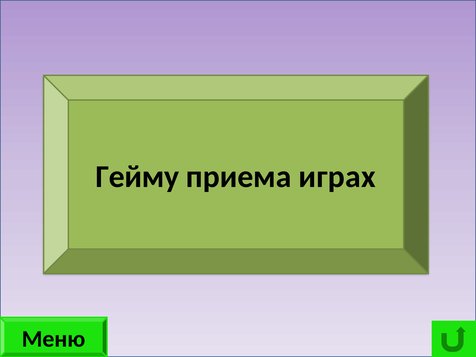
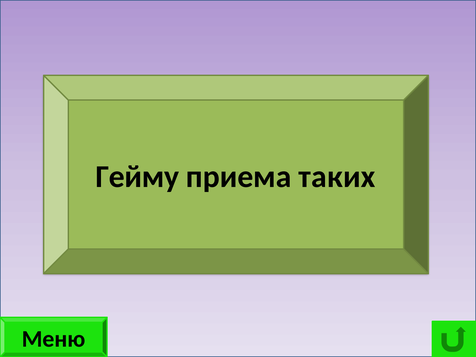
играх: играх -> таких
